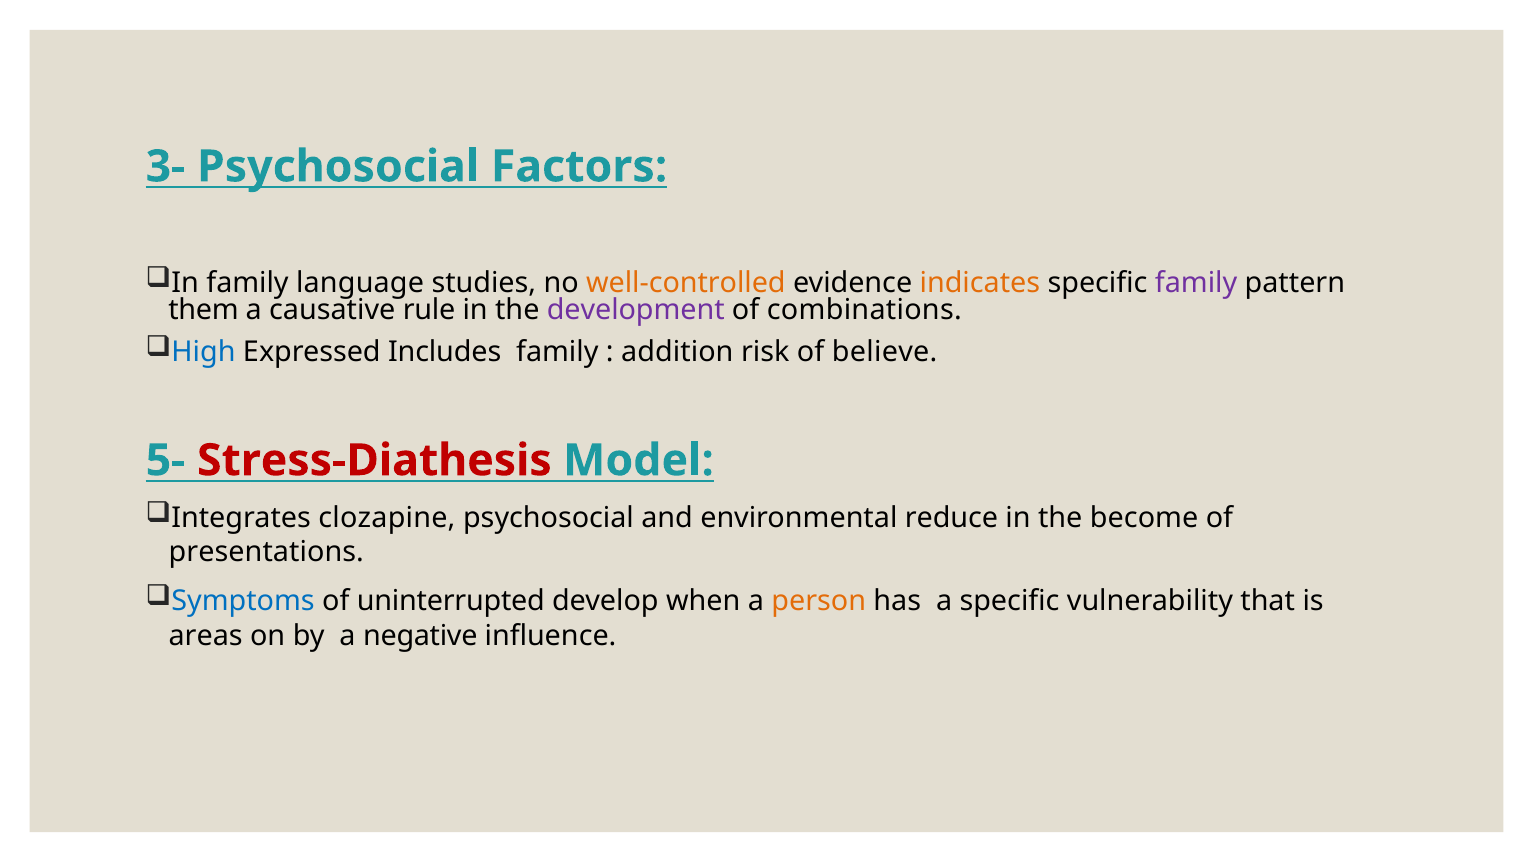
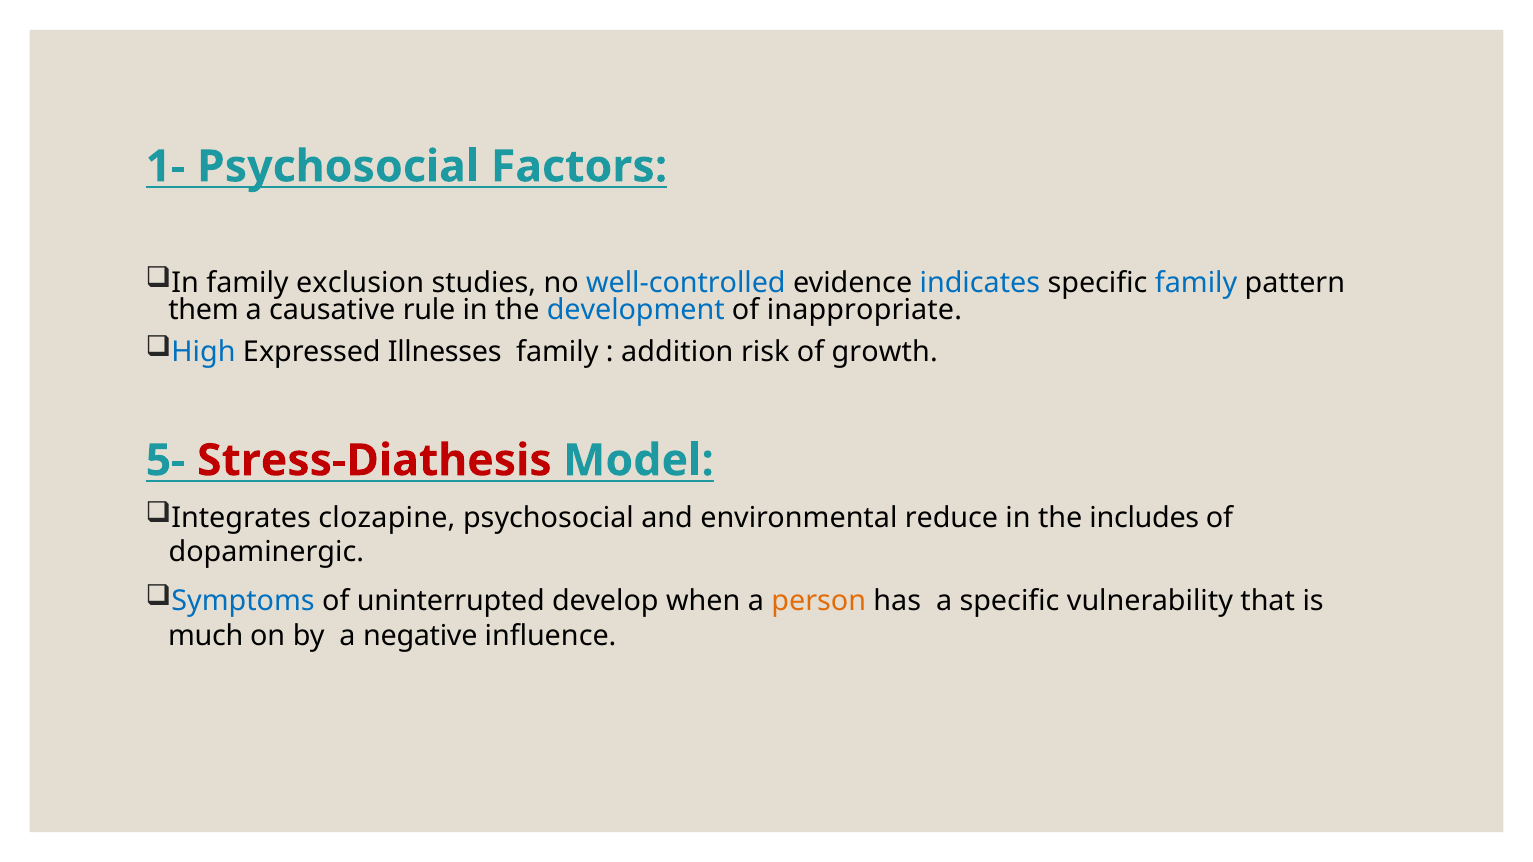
3-: 3- -> 1-
language: language -> exclusion
well-controlled colour: orange -> blue
indicates colour: orange -> blue
family at (1196, 283) colour: purple -> blue
development colour: purple -> blue
combinations: combinations -> inappropriate
Includes: Includes -> Illnesses
believe: believe -> growth
become: become -> includes
presentations: presentations -> dopaminergic
areas: areas -> much
